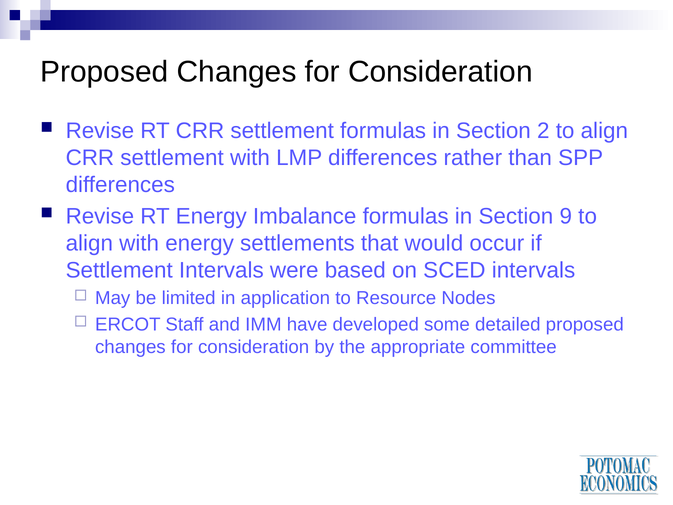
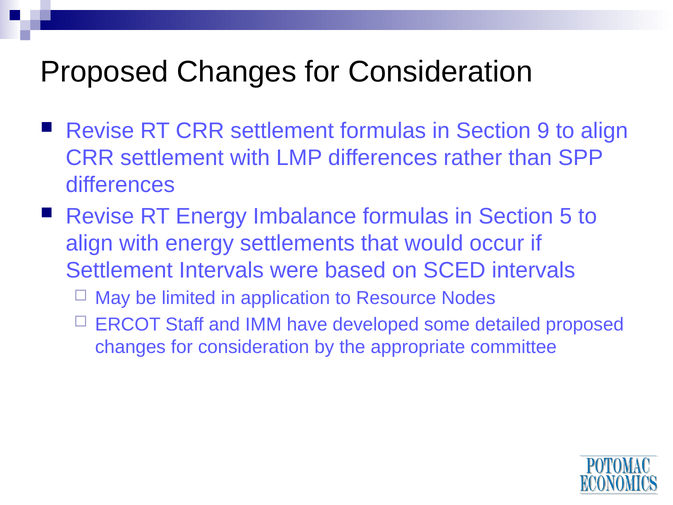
2: 2 -> 9
9: 9 -> 5
